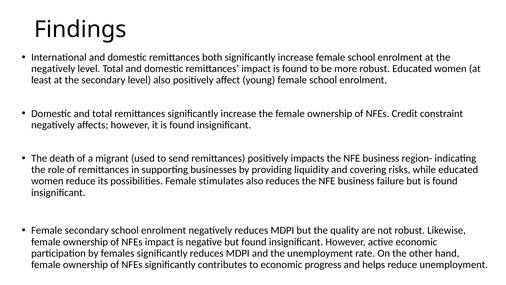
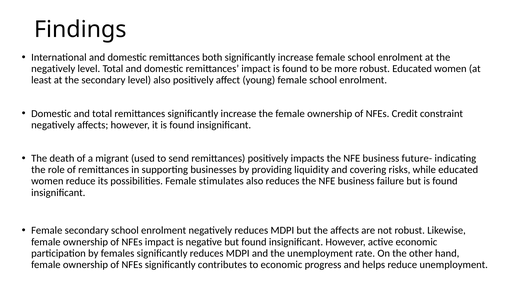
region-: region- -> future-
the quality: quality -> affects
